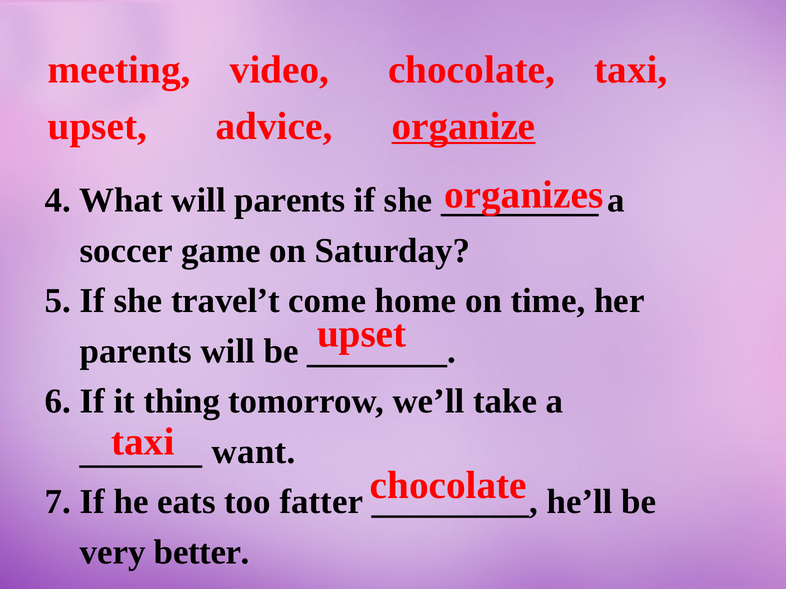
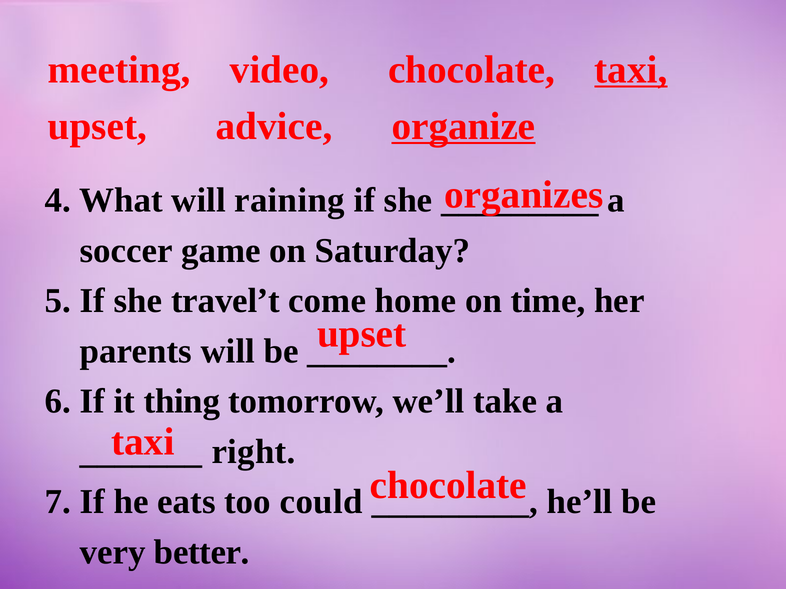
taxi at (631, 70) underline: none -> present
will parents: parents -> raining
want: want -> right
fatter: fatter -> could
